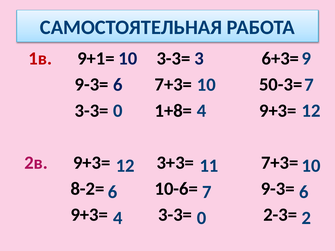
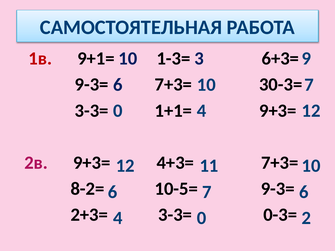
9+1= 3-3=: 3-3= -> 1-3=
50-3=: 50-3= -> 30-3=
1+8=: 1+8= -> 1+1=
3+3=: 3+3= -> 4+3=
10-6=: 10-6= -> 10-5=
9+3= at (89, 215): 9+3= -> 2+3=
2-3=: 2-3= -> 0-3=
